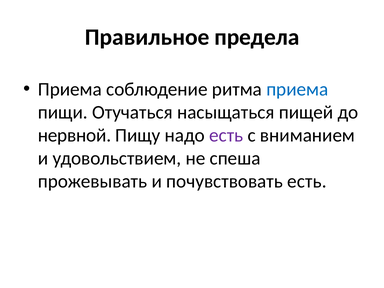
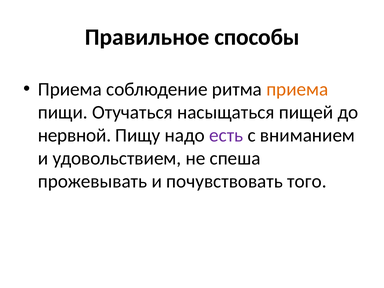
предела: предела -> способы
приема at (297, 89) colour: blue -> orange
почувствовать есть: есть -> того
